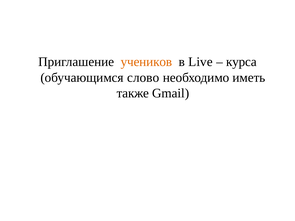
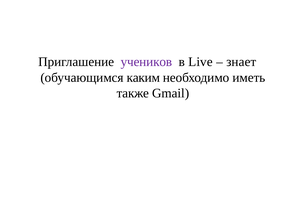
учеников colour: orange -> purple
курса: курса -> знает
слово: слово -> каким
